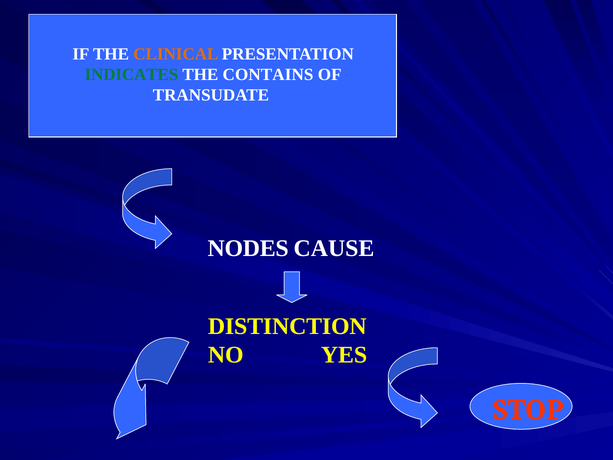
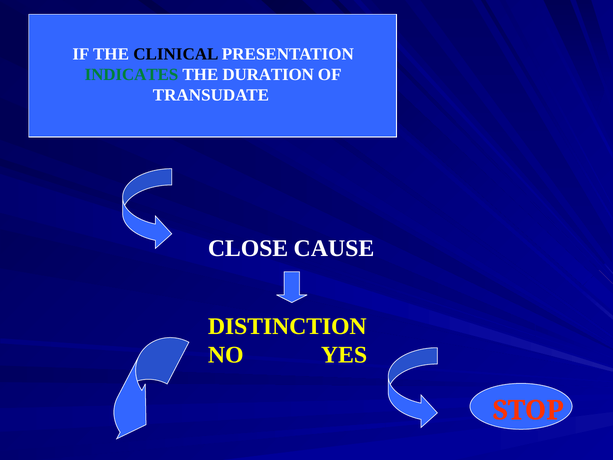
CLINICAL colour: orange -> black
CONTAINS: CONTAINS -> DURATION
NODES: NODES -> CLOSE
